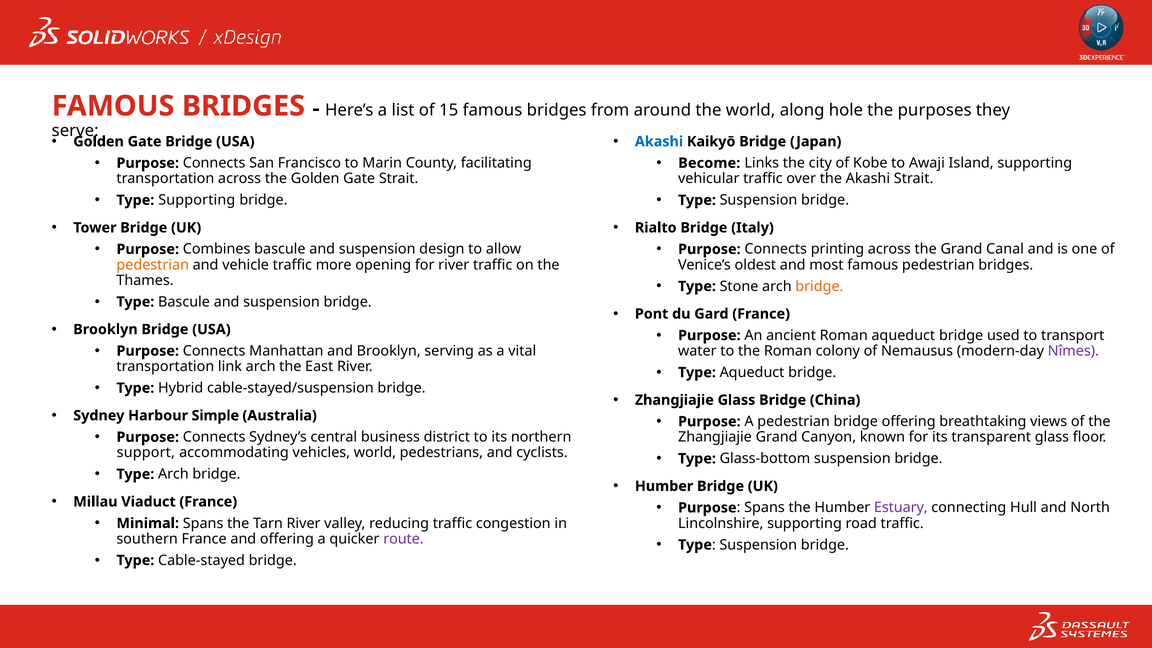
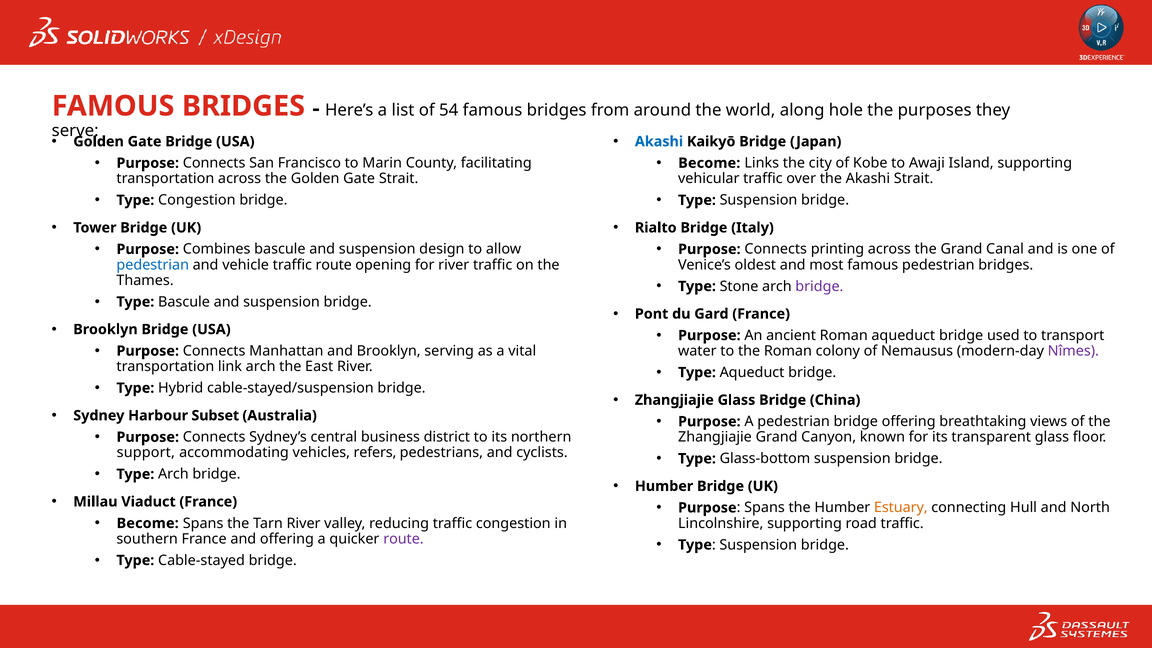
15: 15 -> 54
Type Supporting: Supporting -> Congestion
pedestrian at (153, 265) colour: orange -> blue
traffic more: more -> route
bridge at (819, 286) colour: orange -> purple
Simple: Simple -> Subset
vehicles world: world -> refers
Estuary colour: purple -> orange
Minimal at (148, 523): Minimal -> Become
